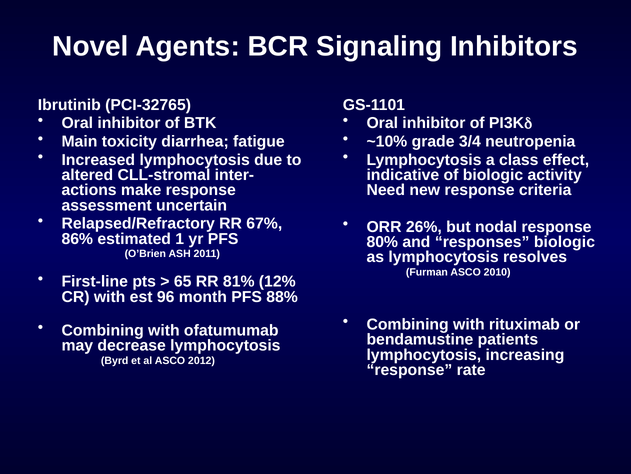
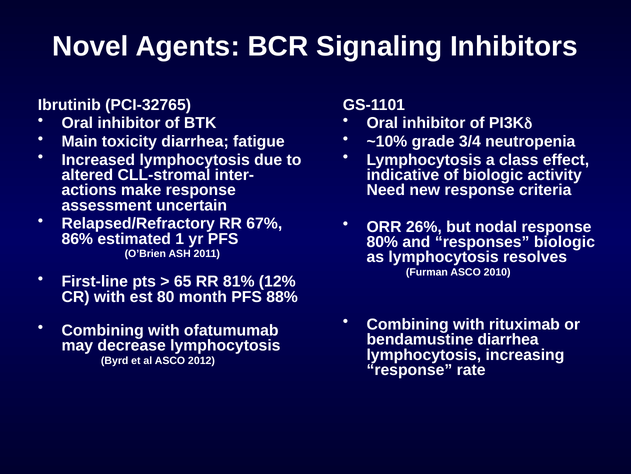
96: 96 -> 80
bendamustine patients: patients -> diarrhea
